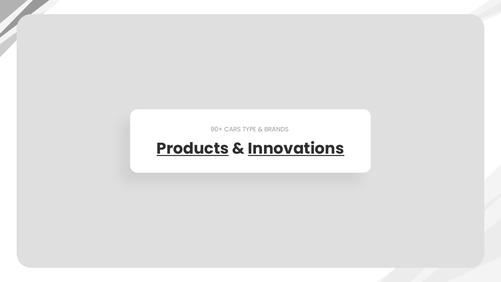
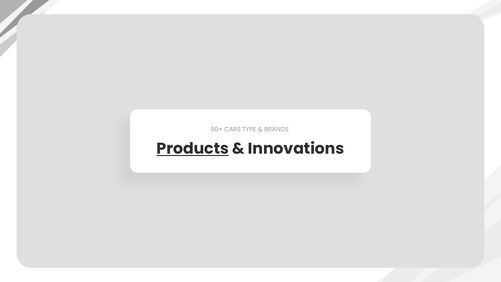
Innovations underline: present -> none
